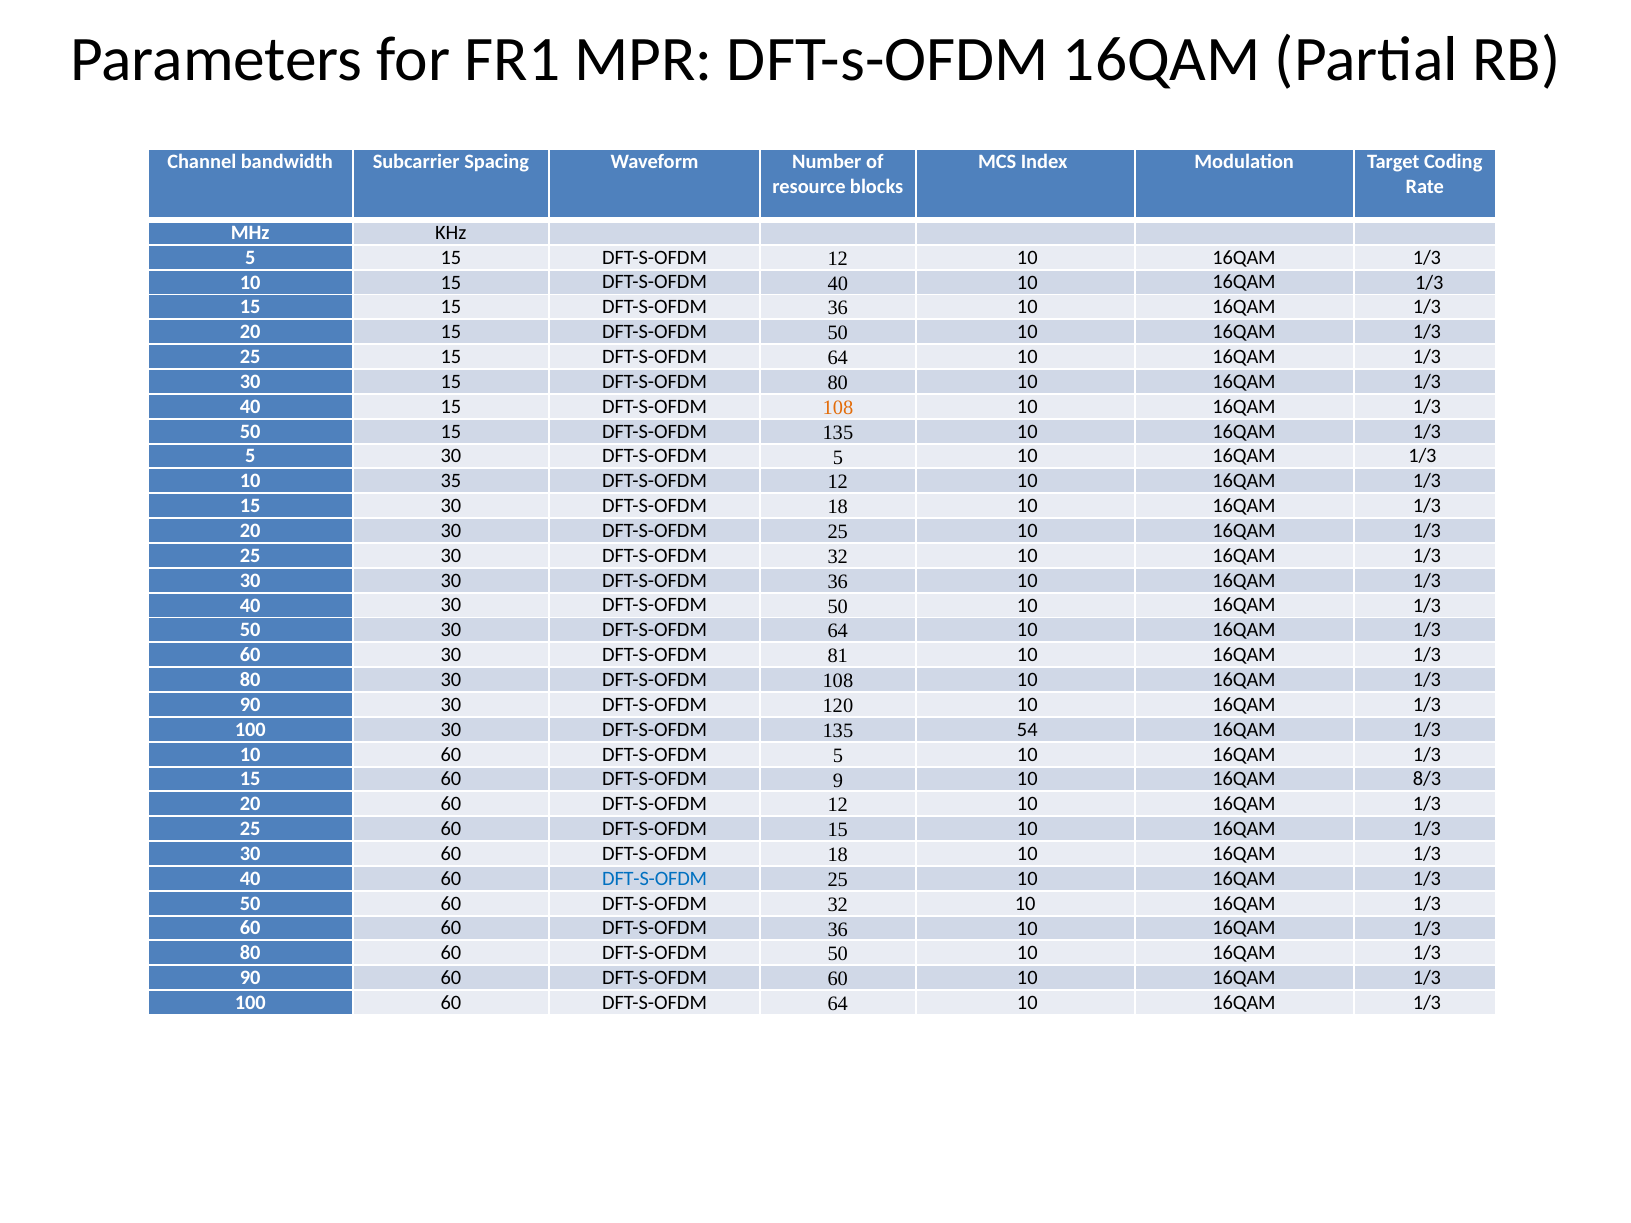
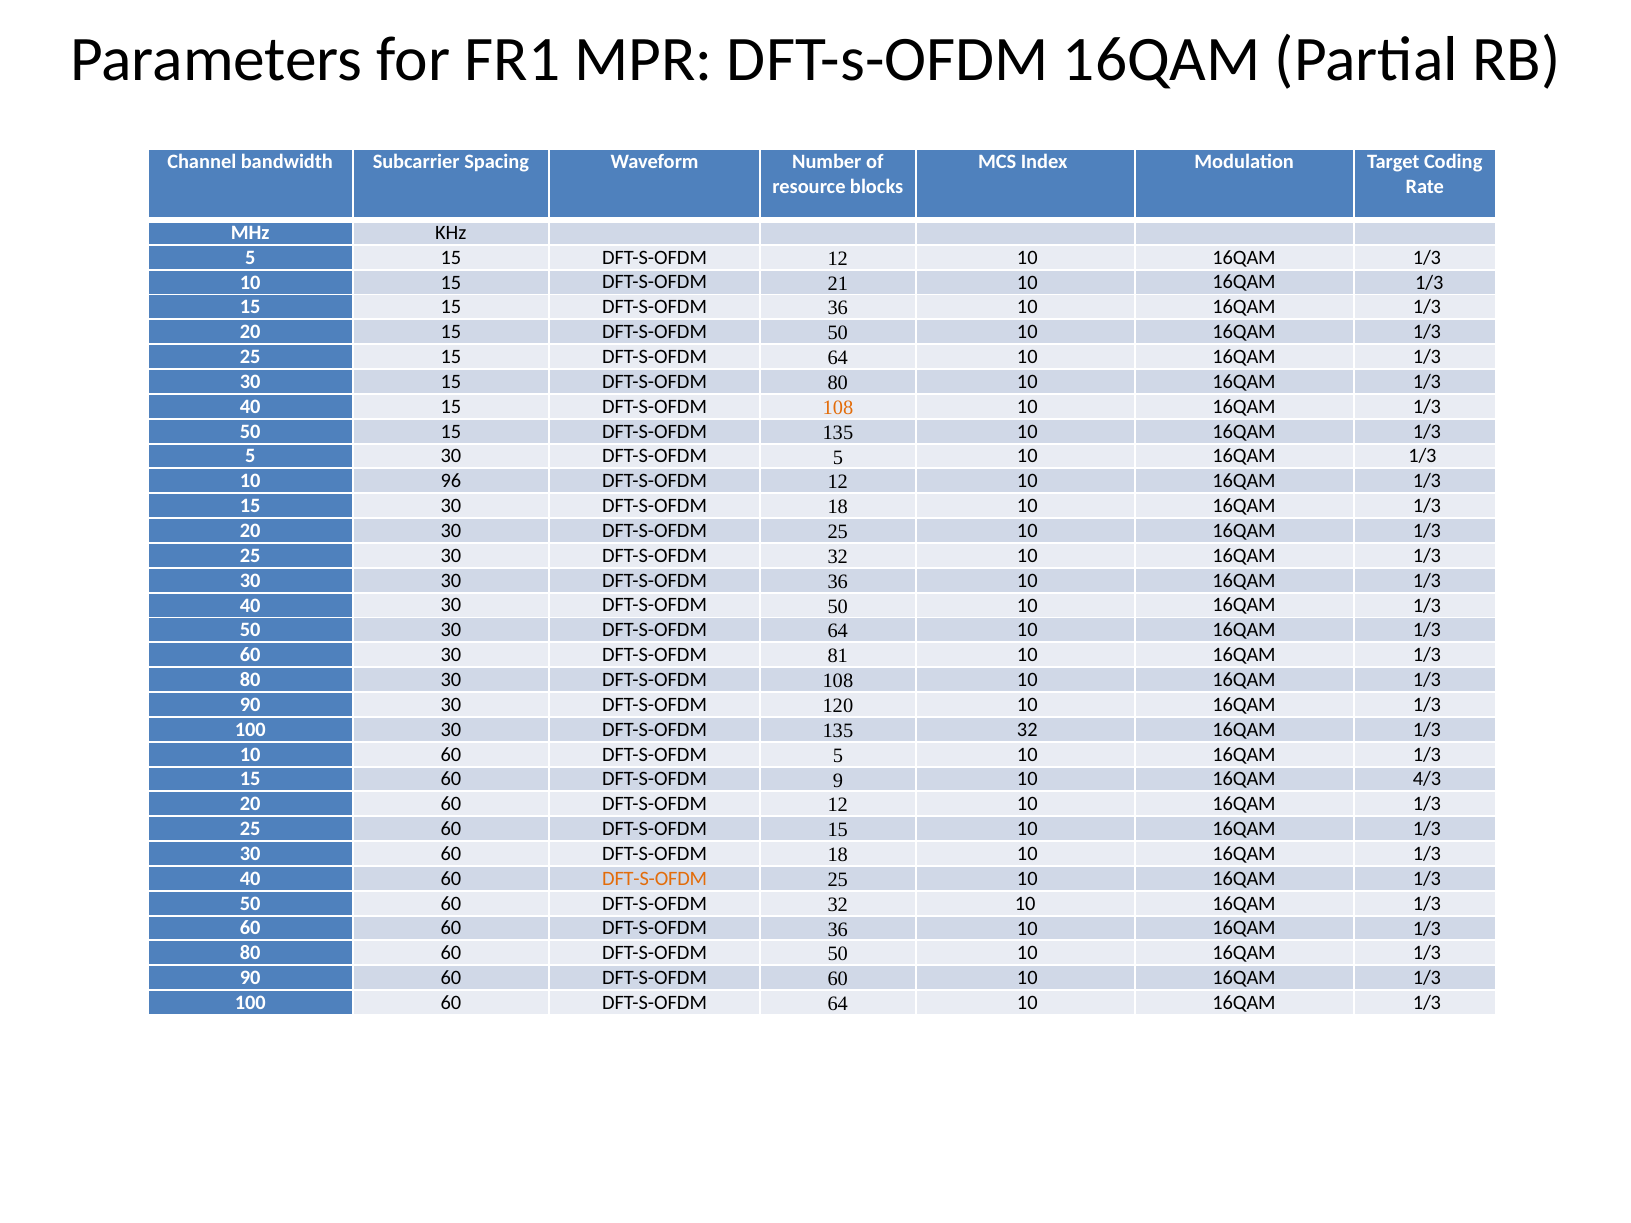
DFT-S-OFDM 40: 40 -> 21
35: 35 -> 96
135 54: 54 -> 32
8/3: 8/3 -> 4/3
DFT-S-OFDM at (655, 879) colour: blue -> orange
